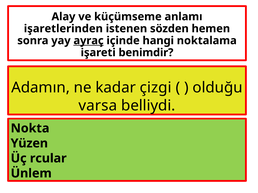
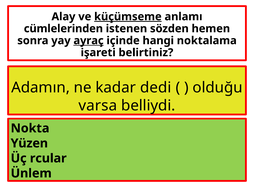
küçümseme underline: none -> present
işaretlerinden: işaretlerinden -> cümlelerinden
benimdir: benimdir -> belirtiniz
çizgi: çizgi -> dedi
